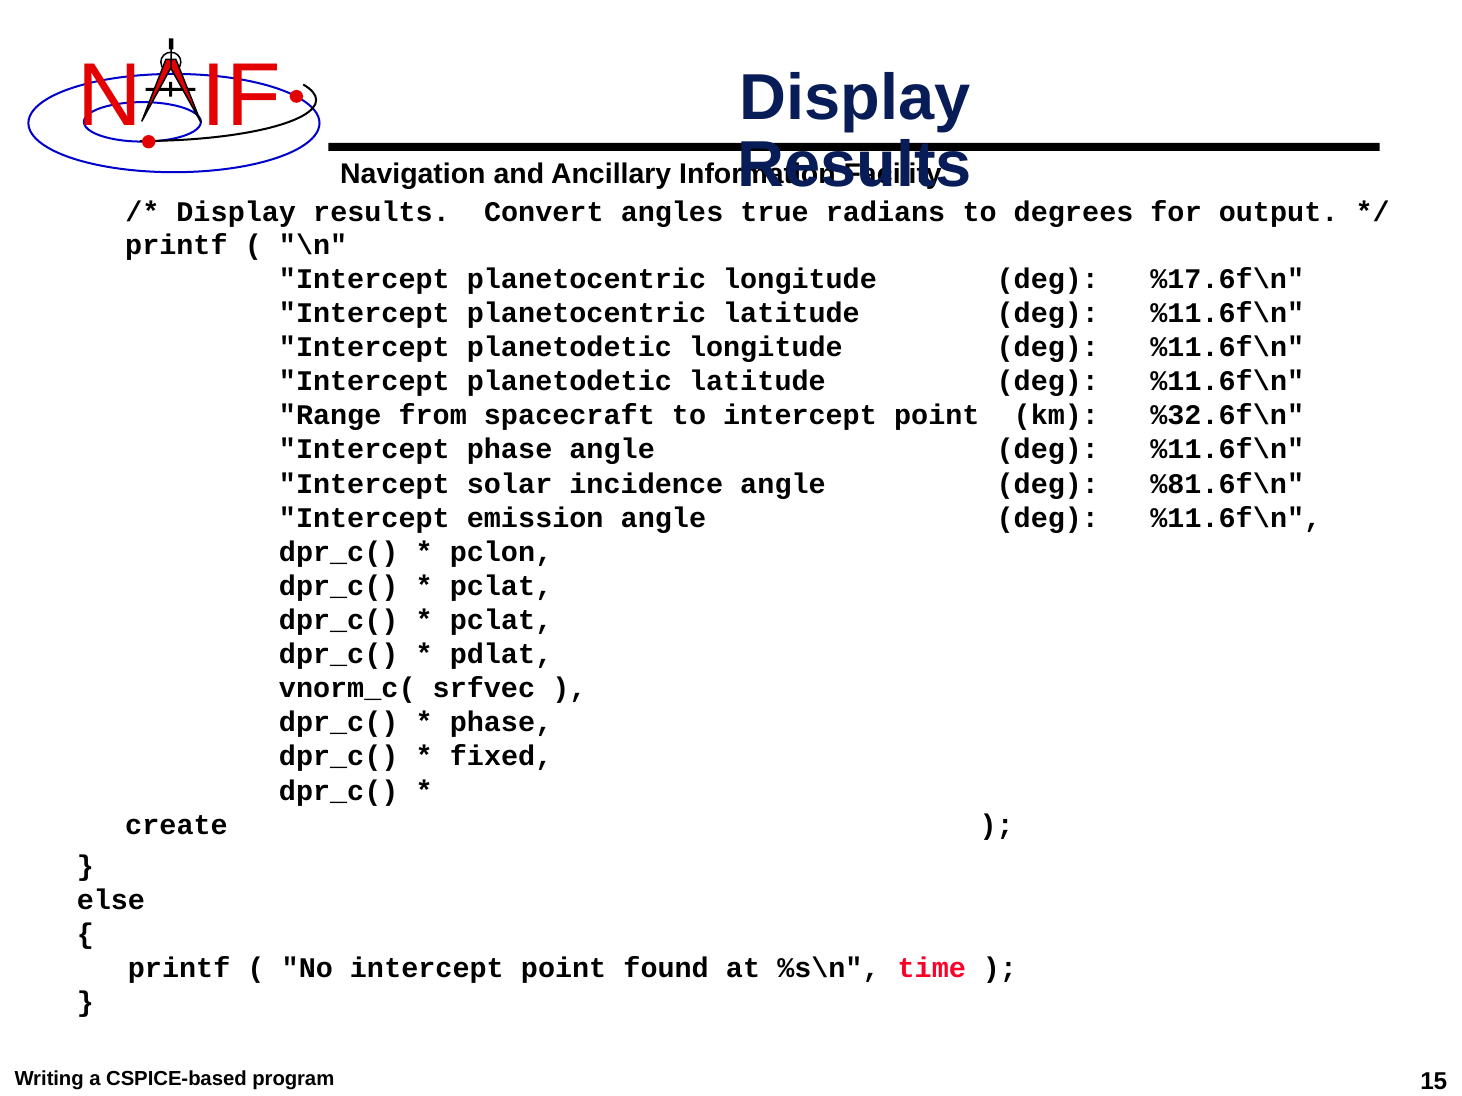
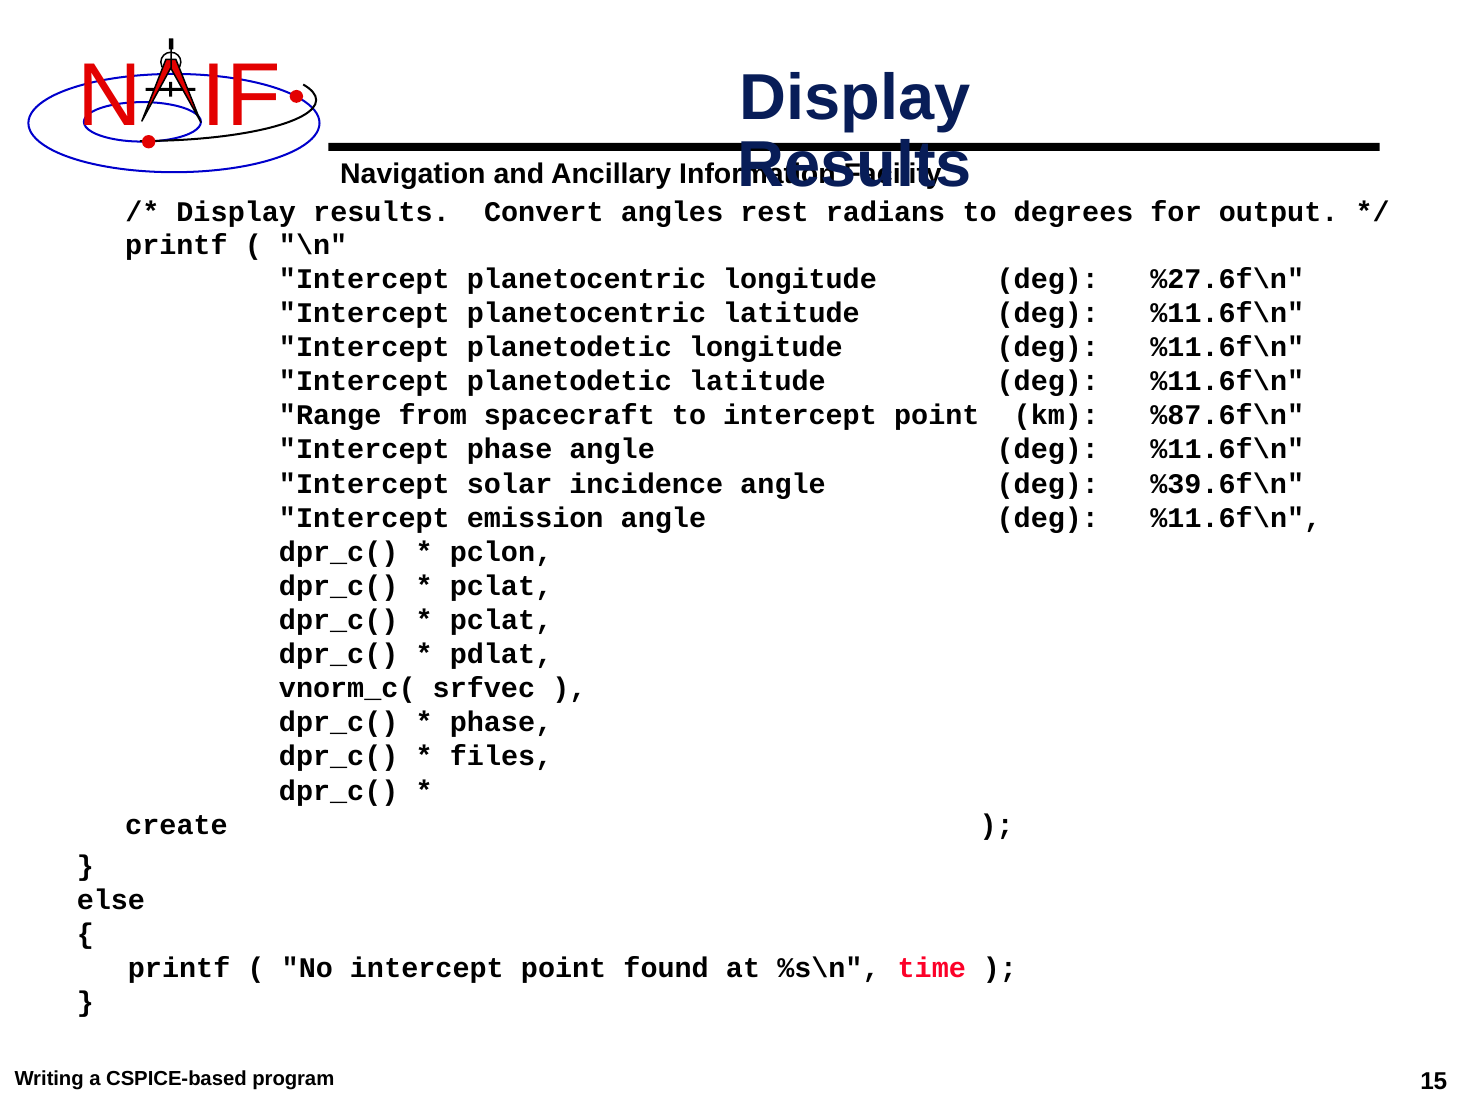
true: true -> rest
%17.6f\n: %17.6f\n -> %27.6f\n
%32.6f\n: %32.6f\n -> %87.6f\n
%81.6f\n: %81.6f\n -> %39.6f\n
fixed: fixed -> files
